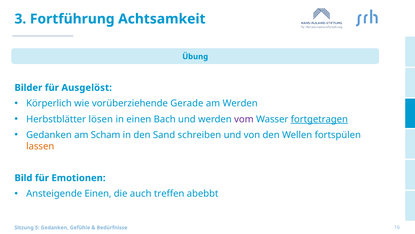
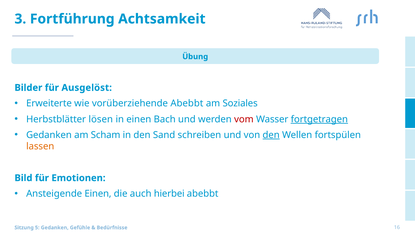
Körperlich: Körperlich -> Erweiterte
vorüberziehende Gerade: Gerade -> Abebbt
am Werden: Werden -> Soziales
vom colour: purple -> red
den at (271, 135) underline: none -> present
treffen: treffen -> hierbei
